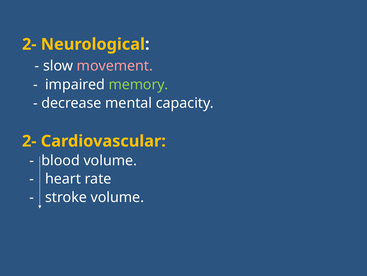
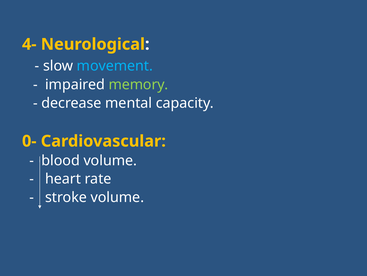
2- at (29, 44): 2- -> 4-
movement colour: pink -> light blue
2- at (29, 141): 2- -> 0-
